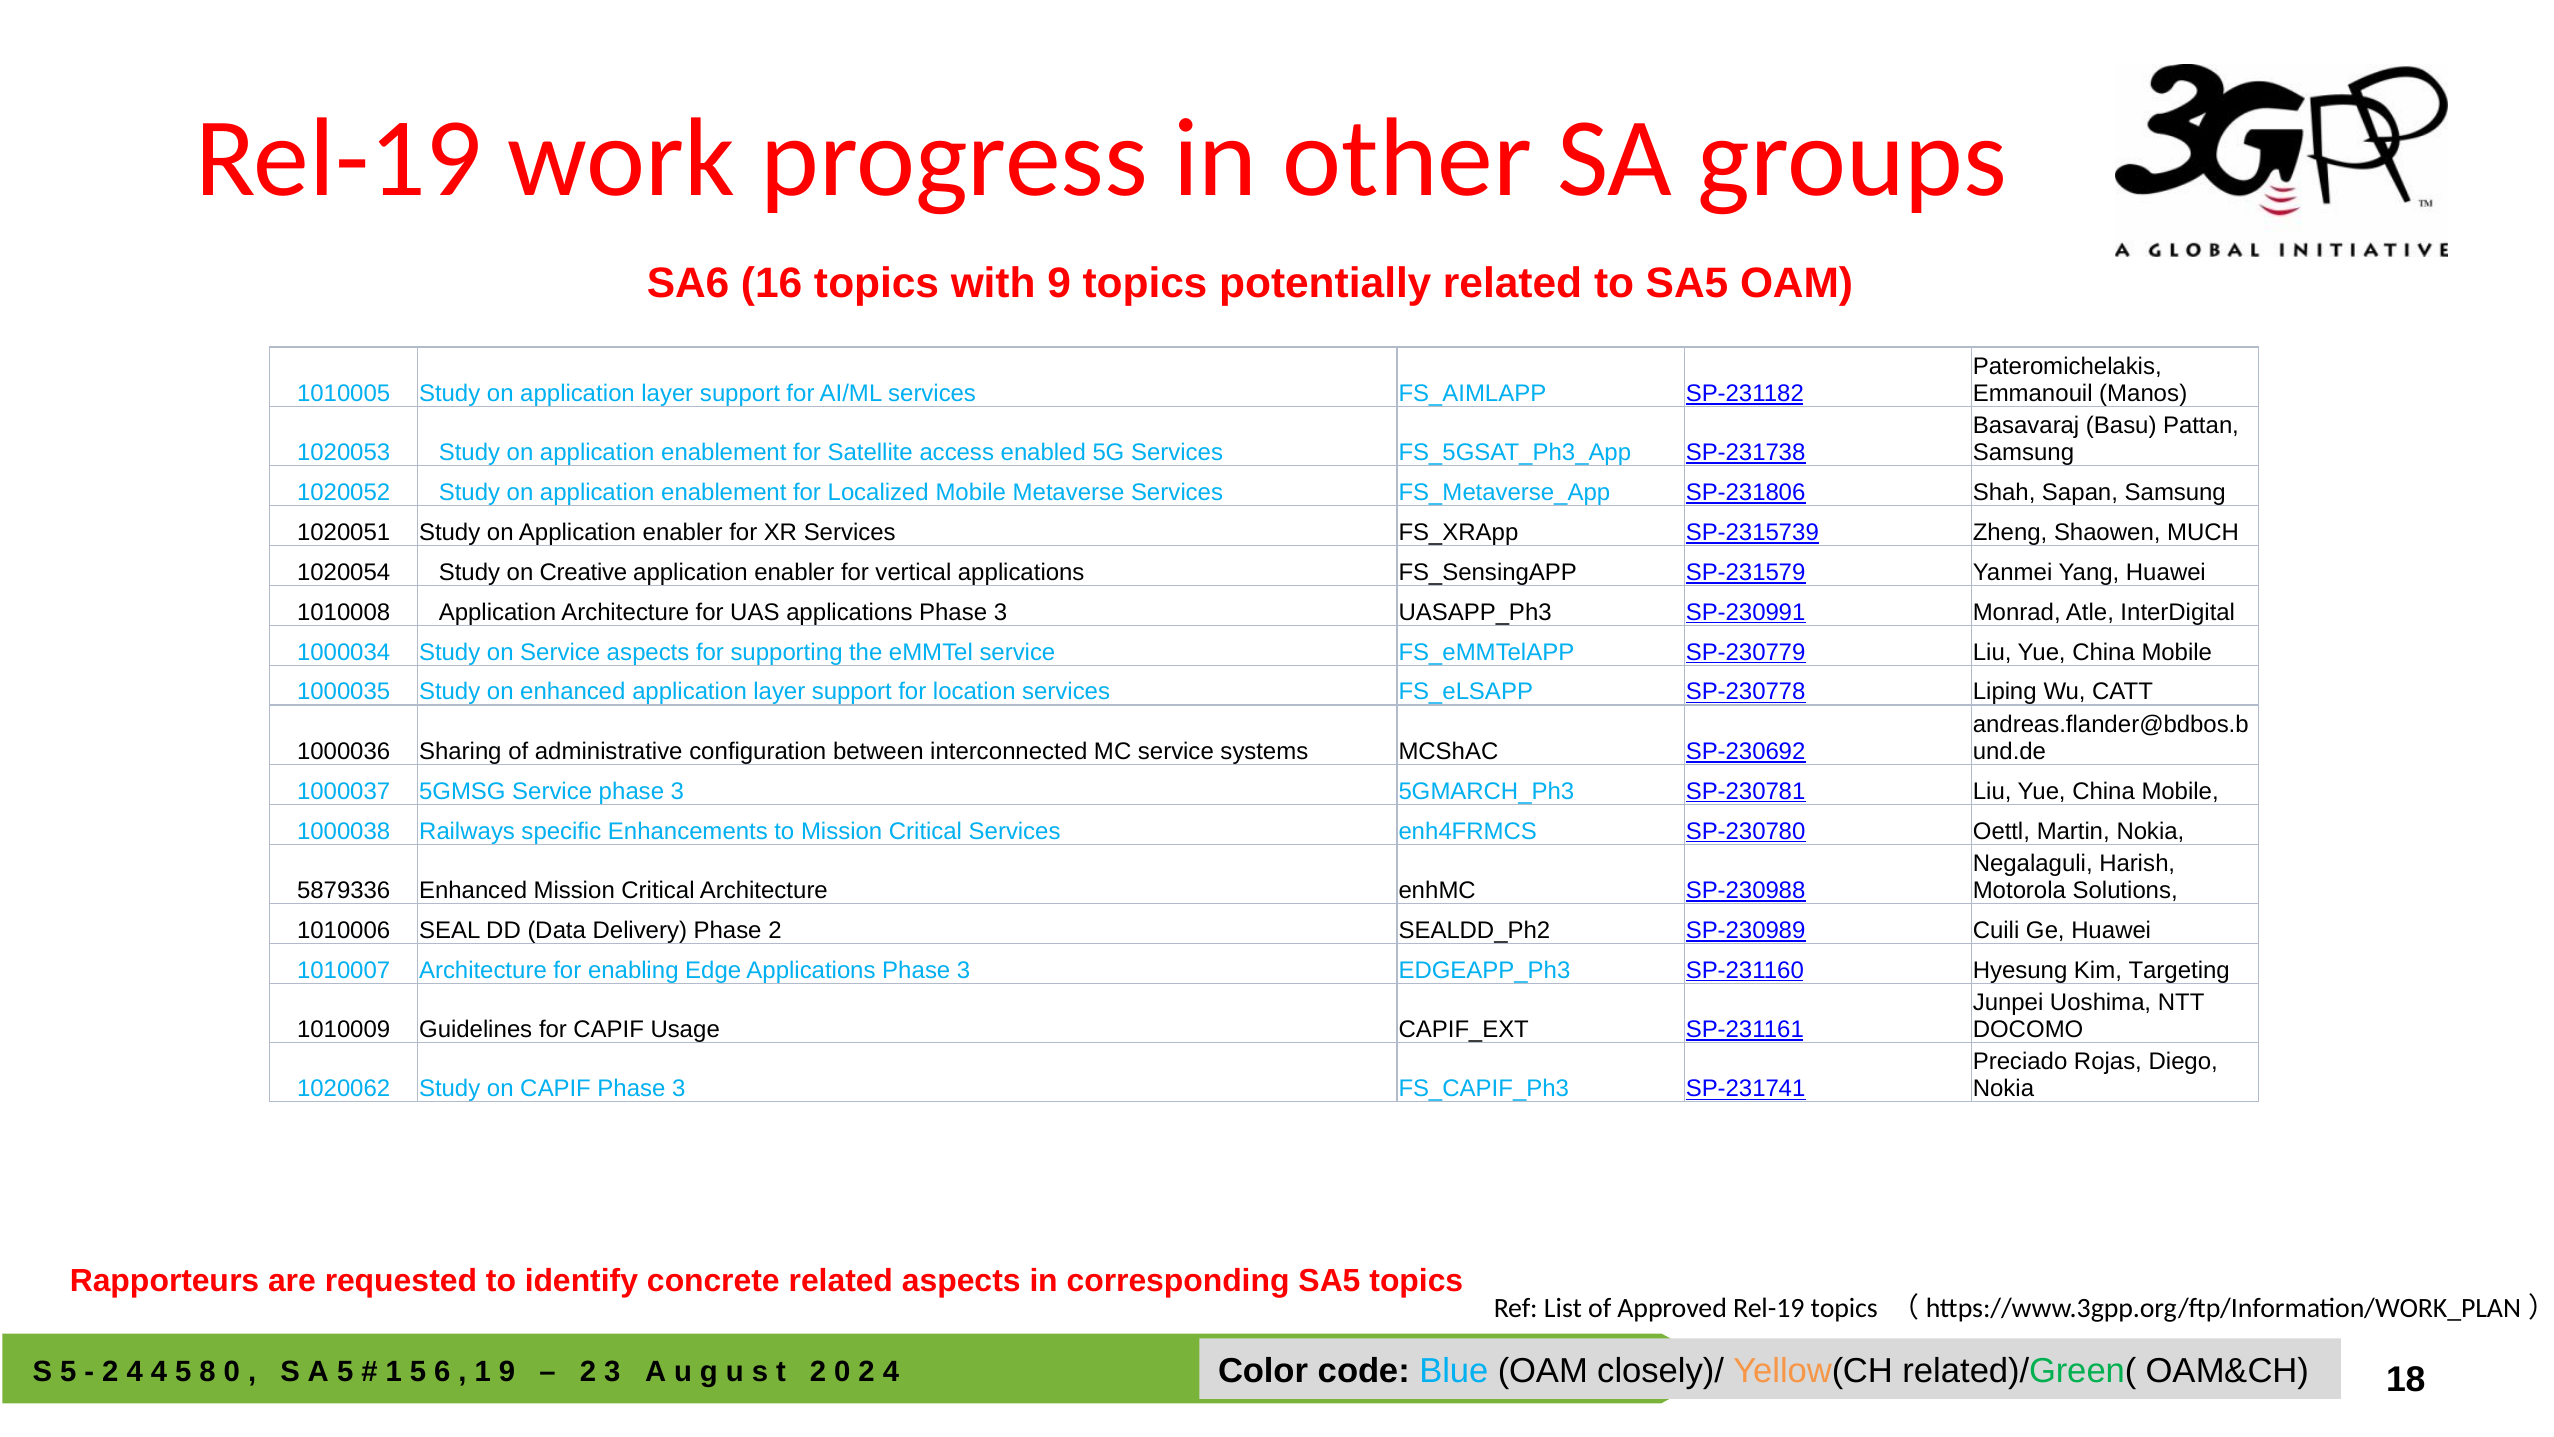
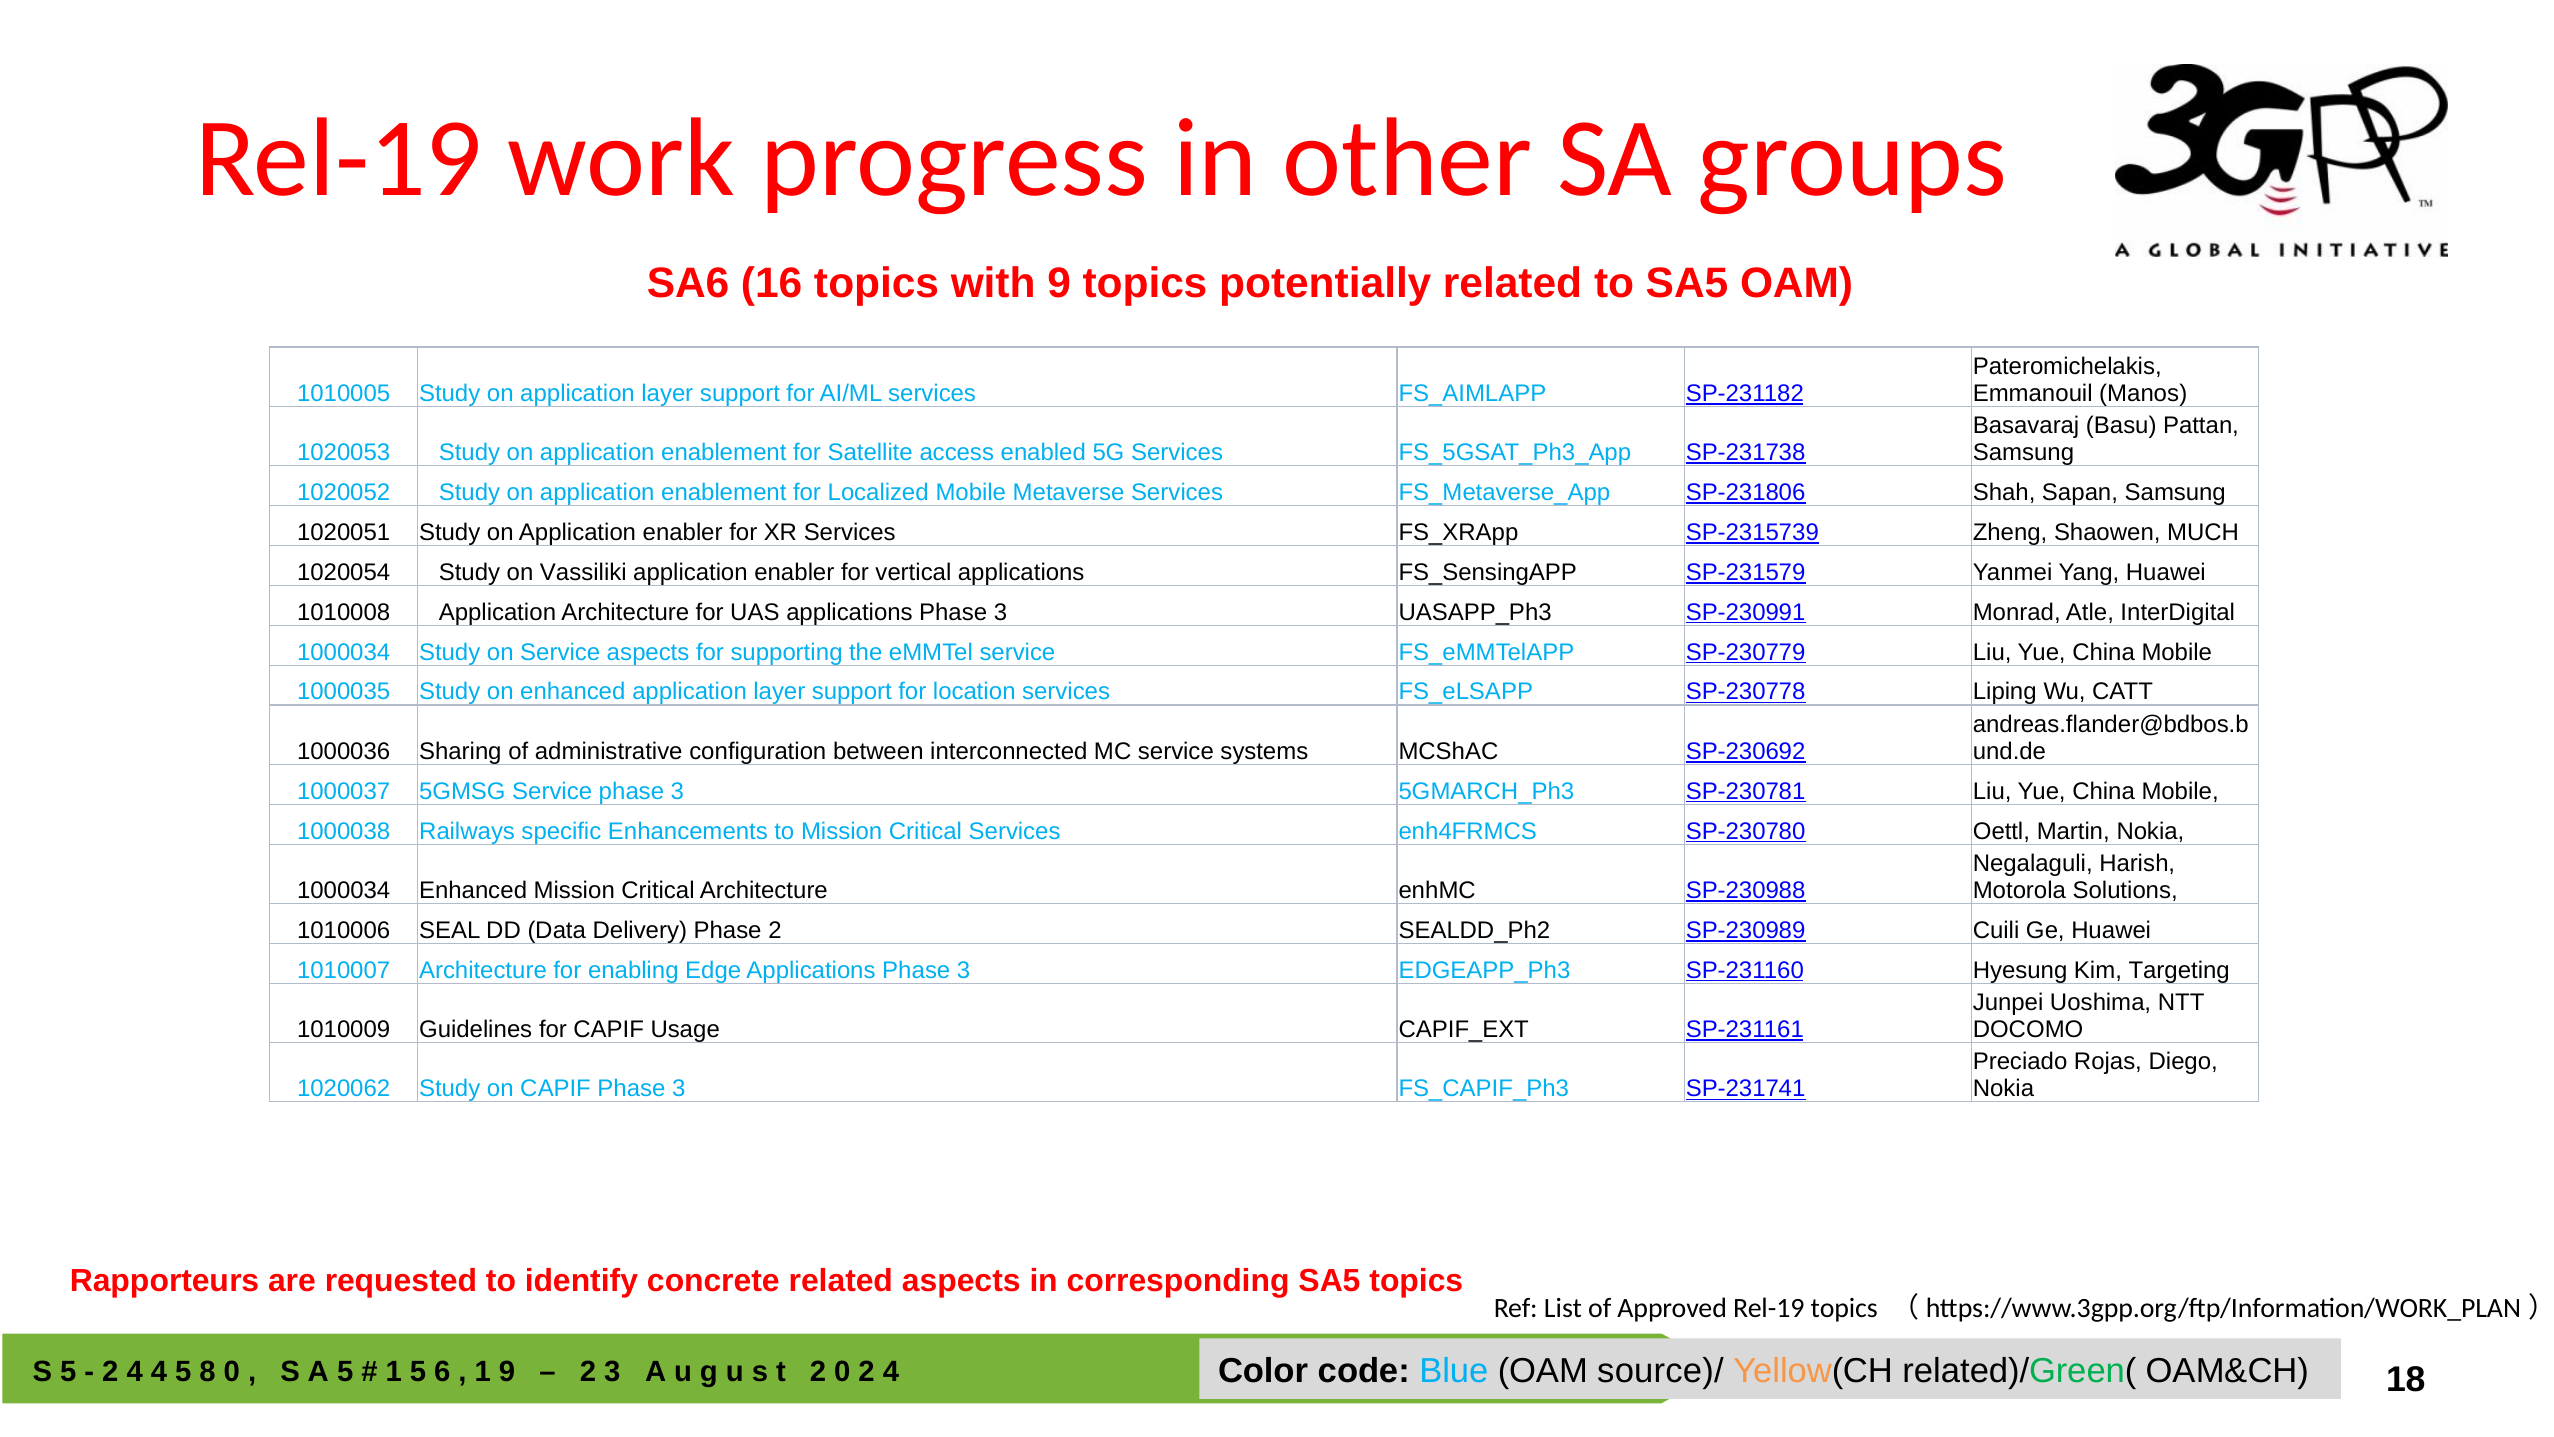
Creative: Creative -> Vassiliki
5879336 at (344, 890): 5879336 -> 1000034
closely)/: closely)/ -> source)/
